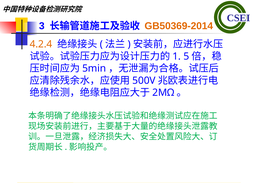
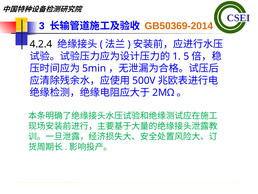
4.2.4 colour: orange -> black
